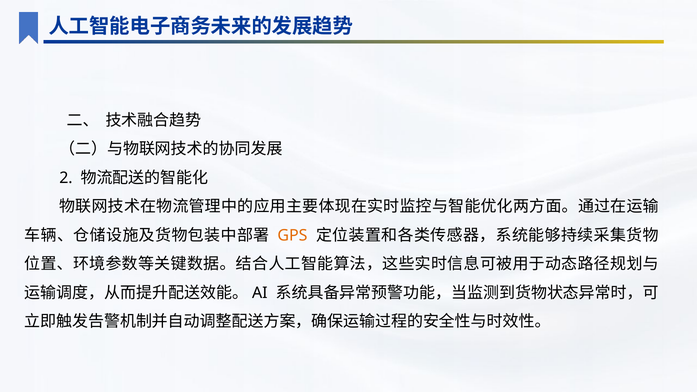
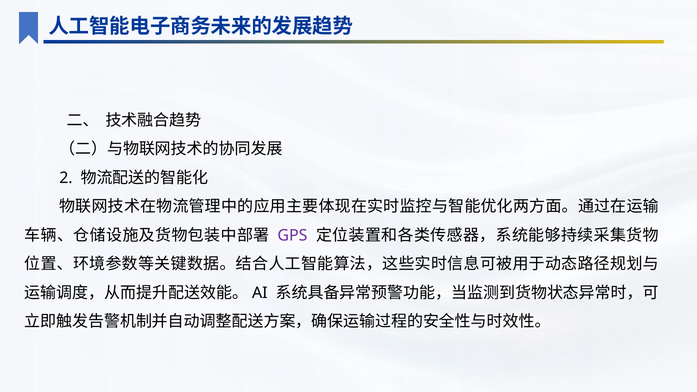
GPS colour: orange -> purple
